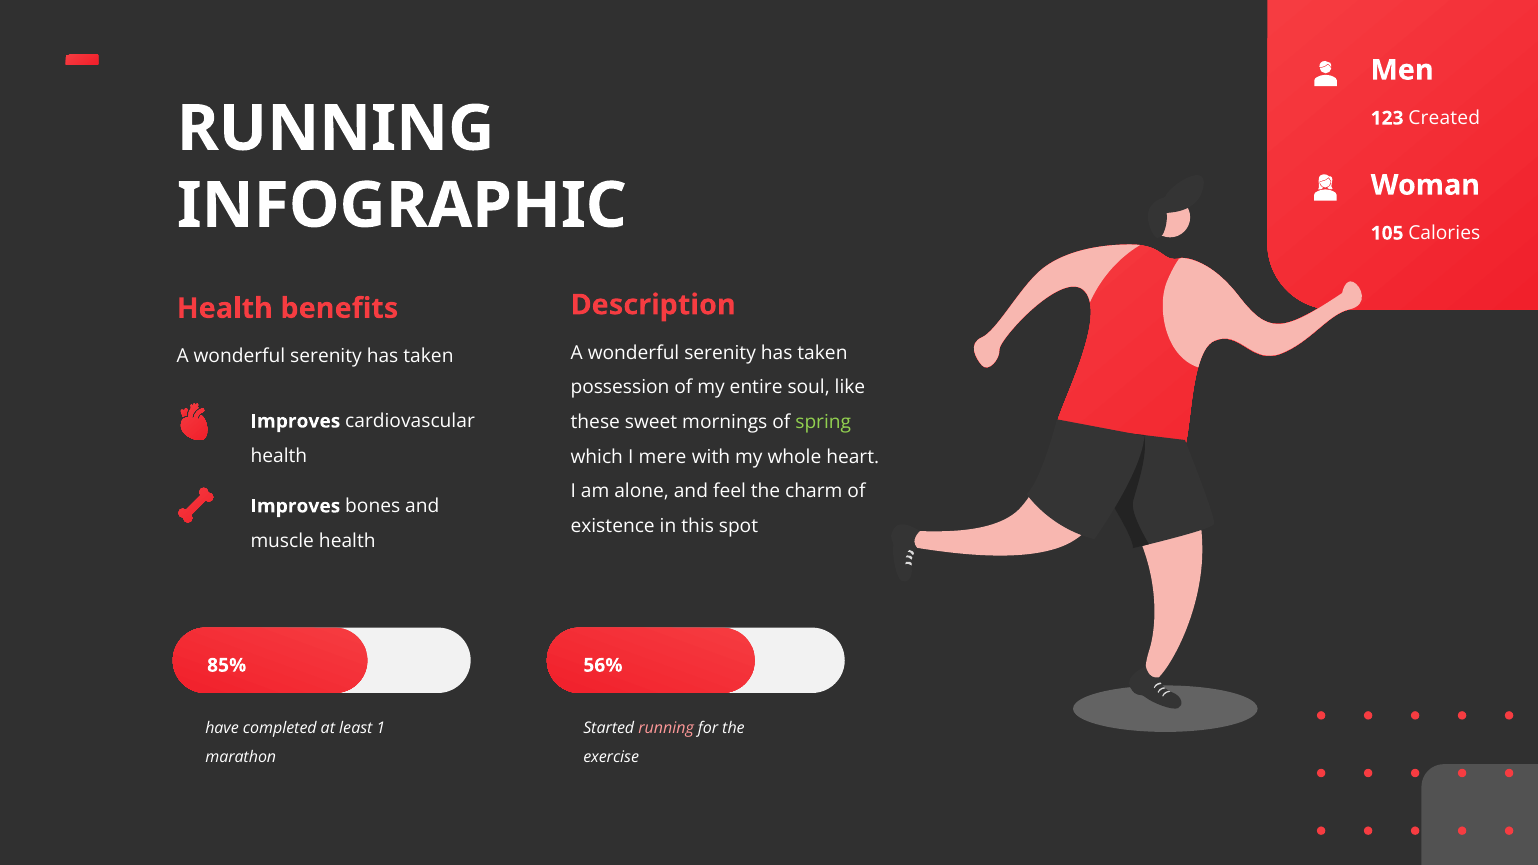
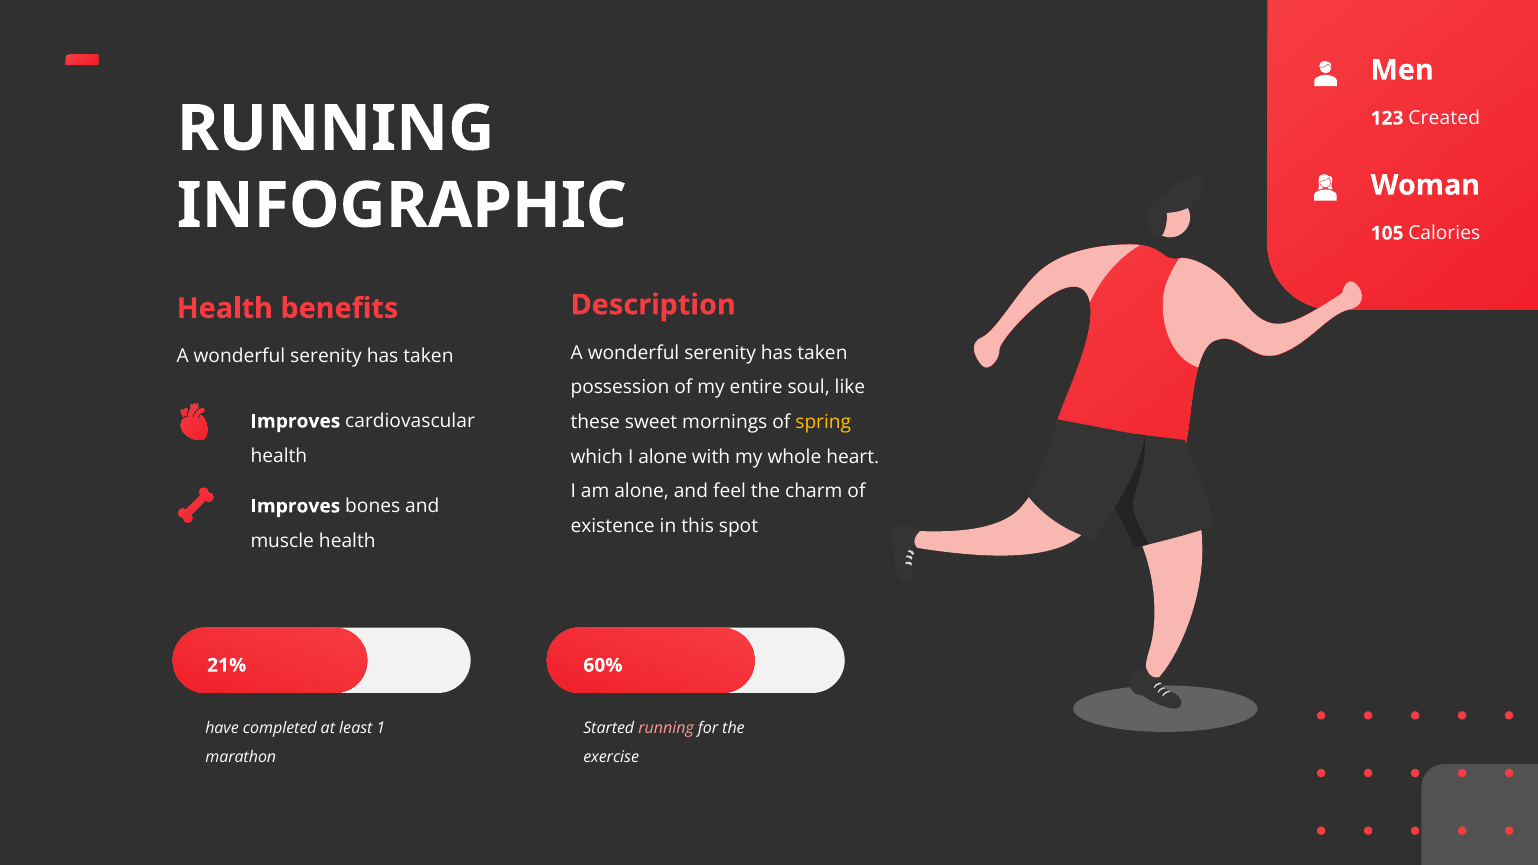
spring colour: light green -> yellow
I mere: mere -> alone
85%: 85% -> 21%
56%: 56% -> 60%
